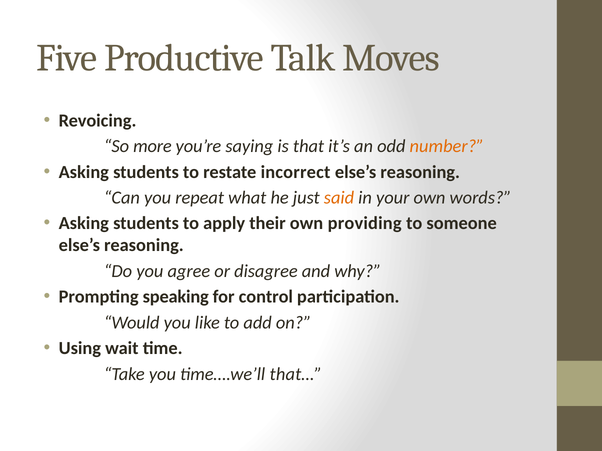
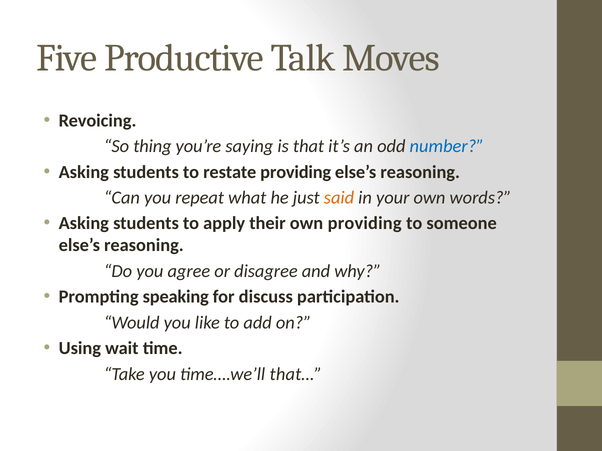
more: more -> thing
number colour: orange -> blue
restate incorrect: incorrect -> providing
control: control -> discuss
